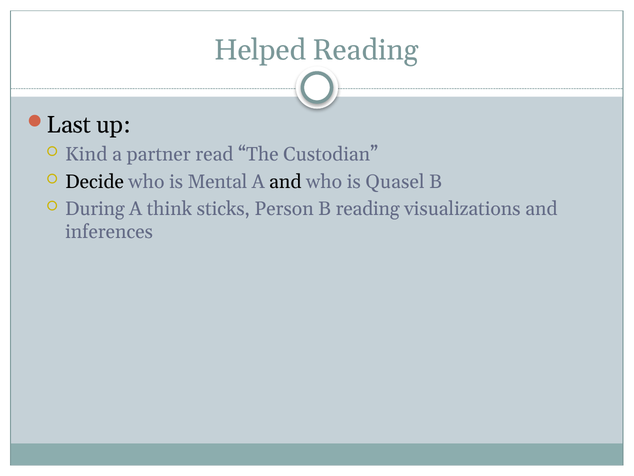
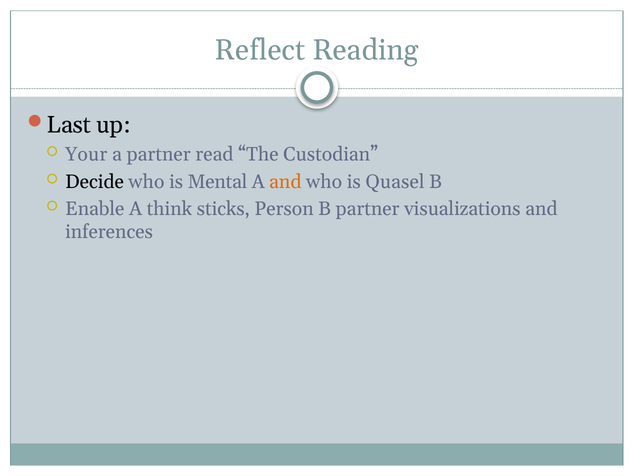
Helped: Helped -> Reflect
Kind: Kind -> Your
and at (285, 182) colour: black -> orange
During: During -> Enable
B reading: reading -> partner
